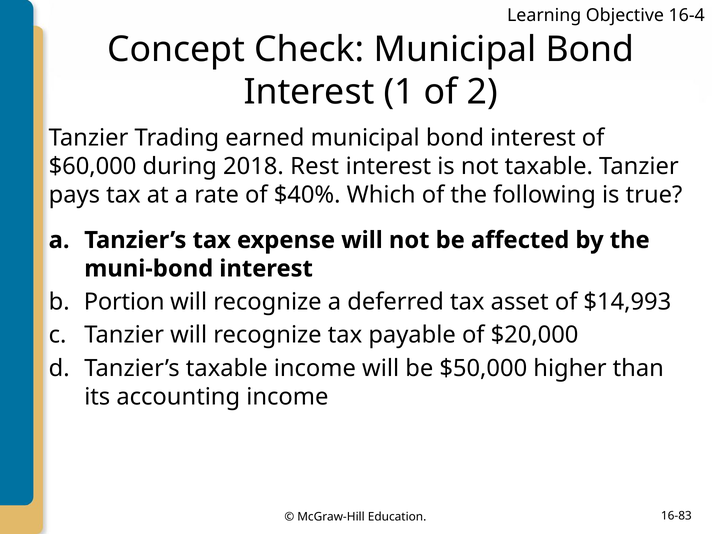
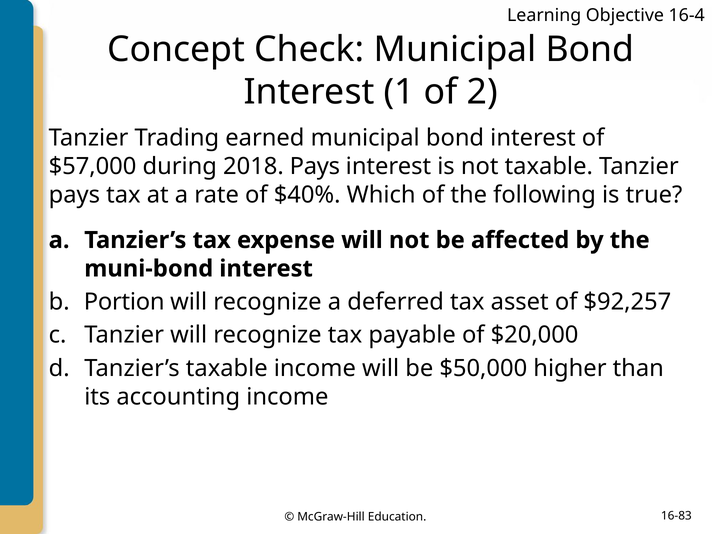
$60,000: $60,000 -> $57,000
2018 Rest: Rest -> Pays
$14,993: $14,993 -> $92,257
